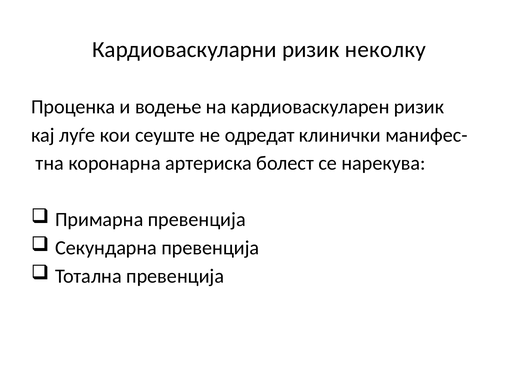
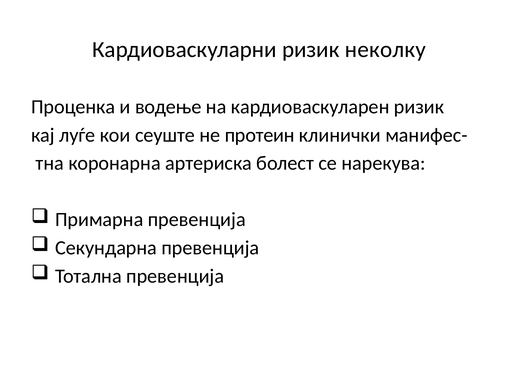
одредат: одредат -> протеин
